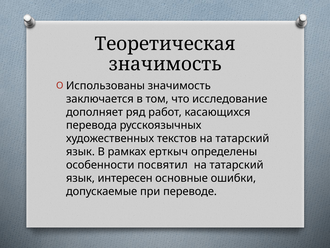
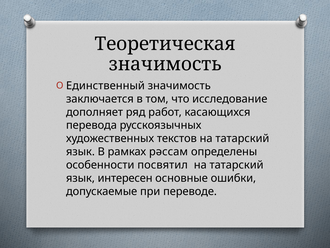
Использованы: Использованы -> Единственный
ерткыч: ерткыч -> рәссам
